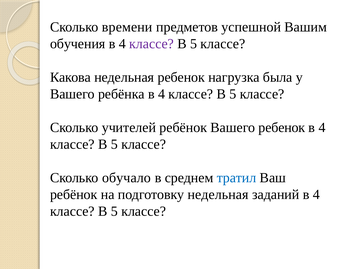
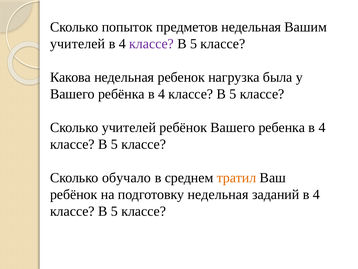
времени: времени -> попыток
предметов успешной: успешной -> недельная
обучения at (78, 44): обучения -> учителей
Вашего ребенок: ребенок -> ребенка
тратил colour: blue -> orange
